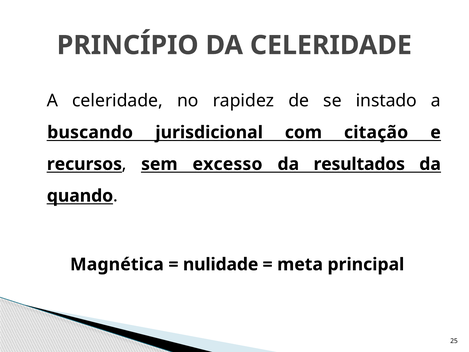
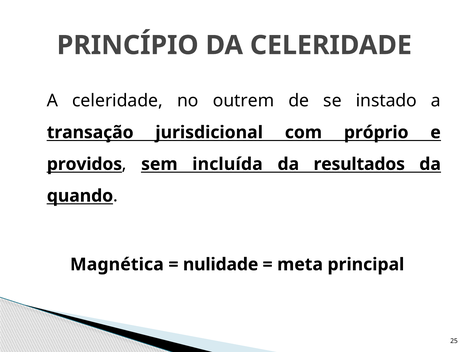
rapidez: rapidez -> outrem
buscando: buscando -> transação
citação: citação -> próprio
recursos: recursos -> providos
excesso: excesso -> incluída
